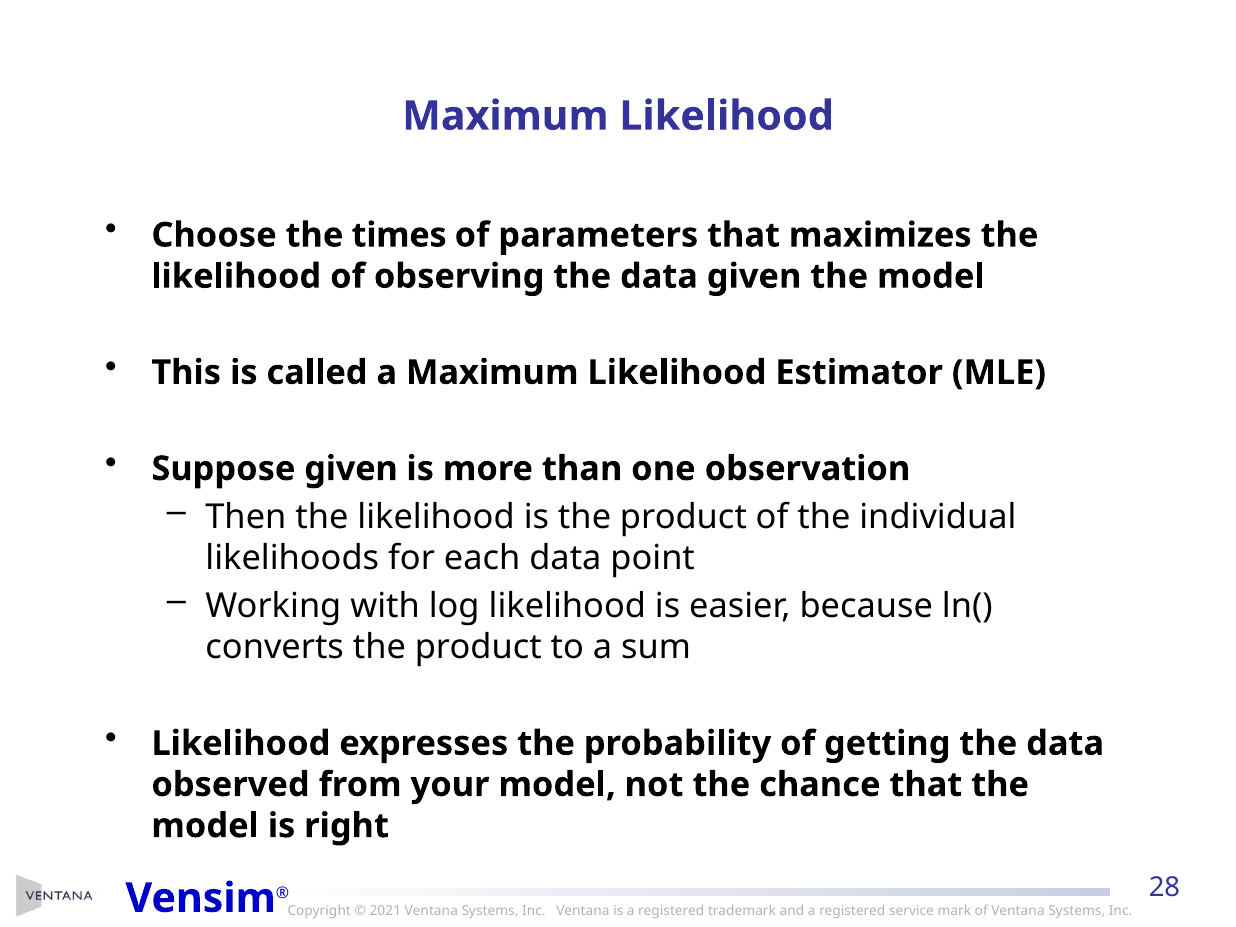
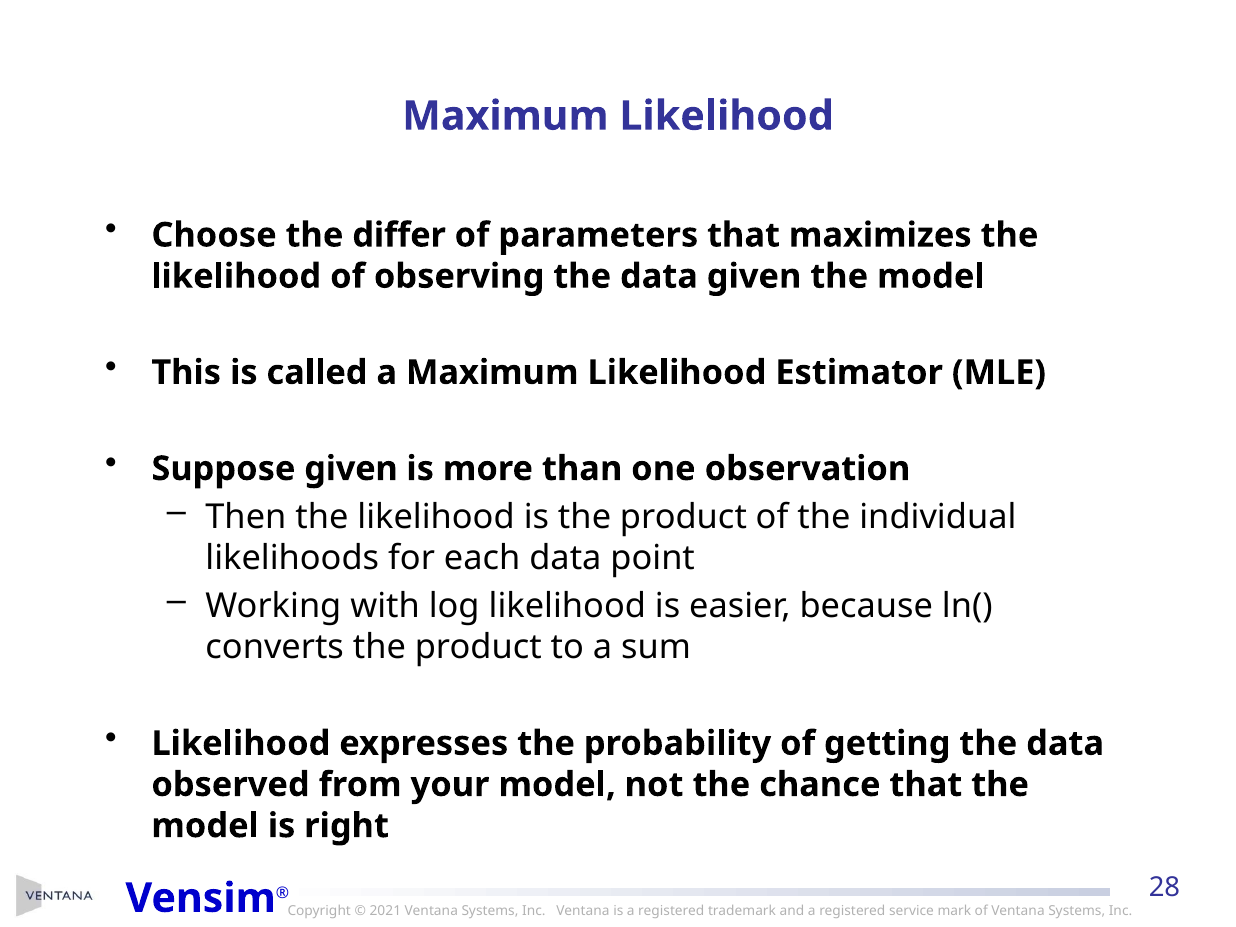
times: times -> differ
